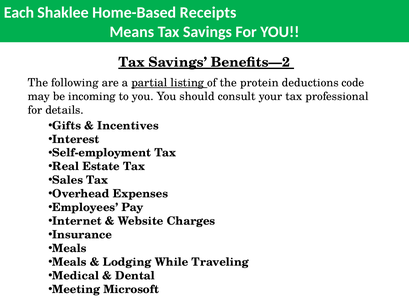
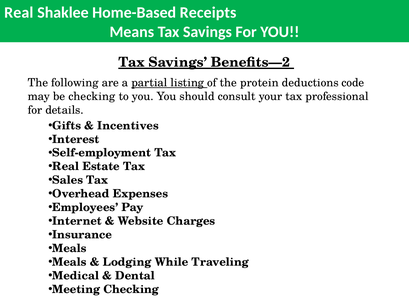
Each at (19, 13): Each -> Real
be incoming: incoming -> checking
Meeting Microsoft: Microsoft -> Checking
